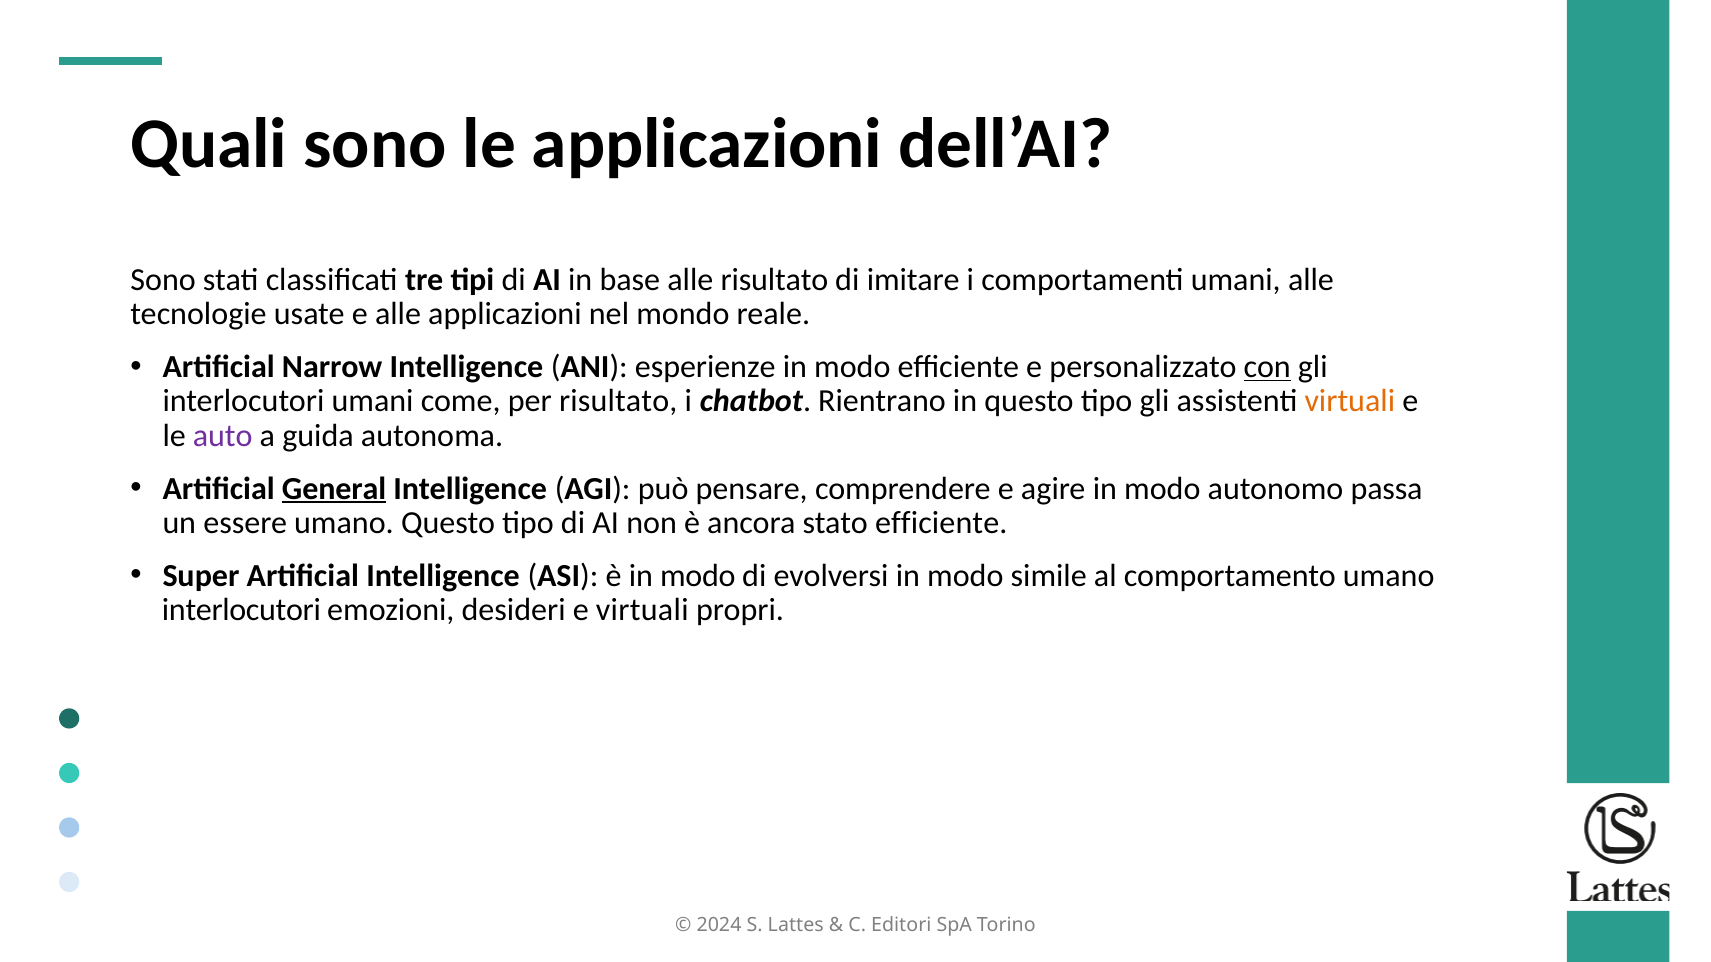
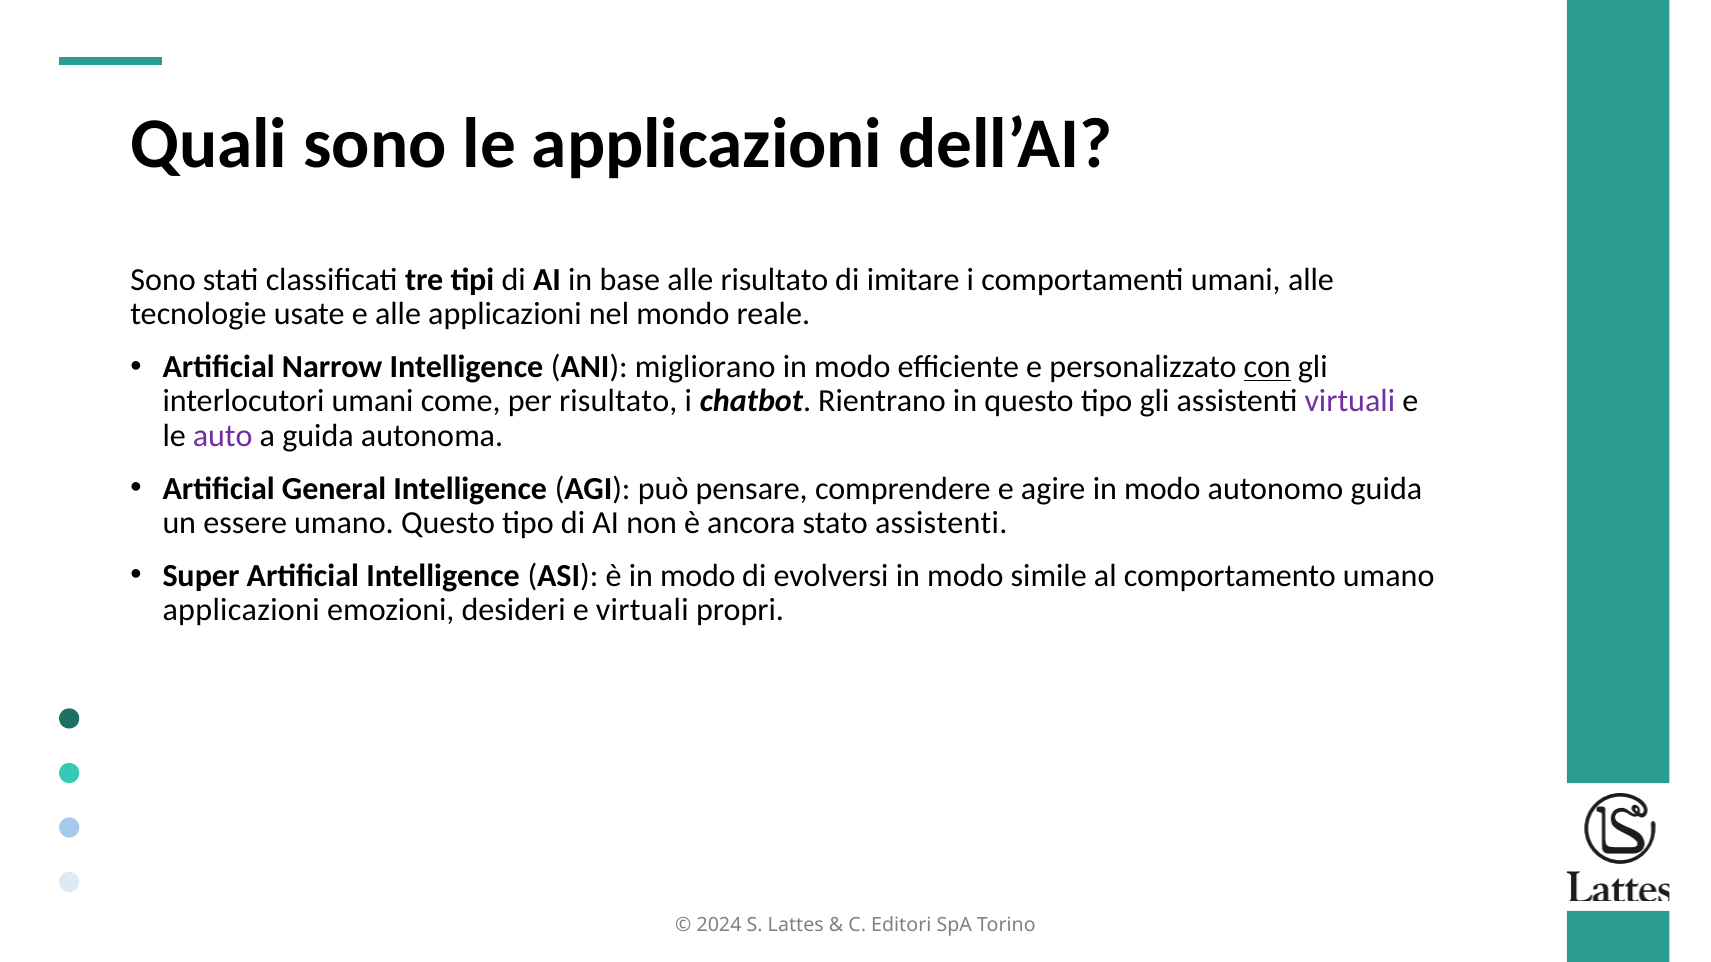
esperienze: esperienze -> migliorano
virtuali at (1350, 402) colour: orange -> purple
General underline: present -> none
autonomo passa: passa -> guida
stato efficiente: efficiente -> assistenti
interlocutori at (241, 611): interlocutori -> applicazioni
